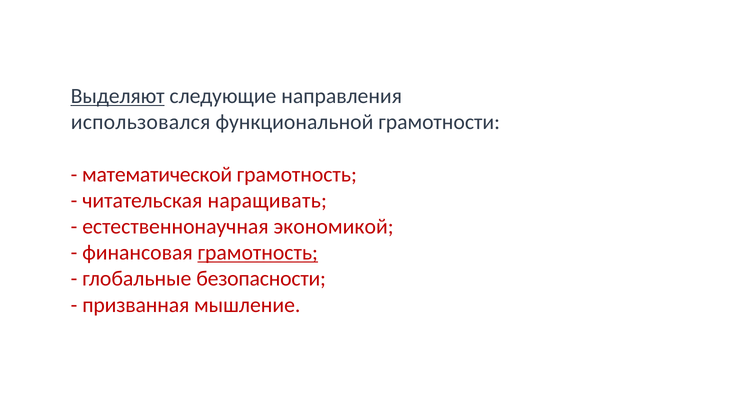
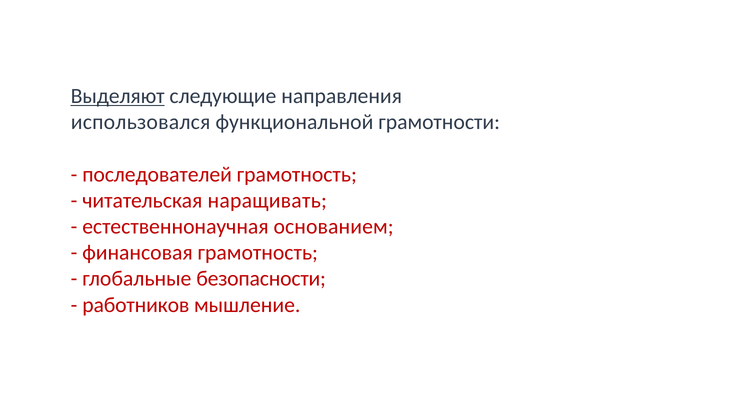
математической: математической -> последователей
экономикой: экономикой -> основанием
грамотность at (258, 253) underline: present -> none
призванная: призванная -> работников
